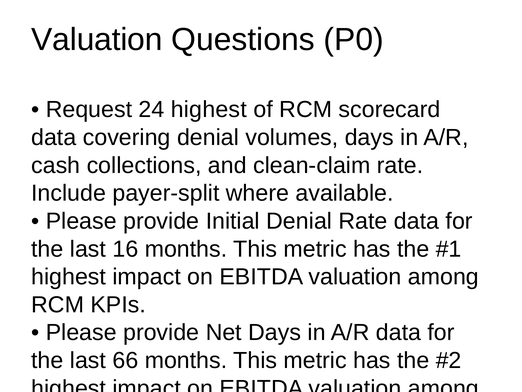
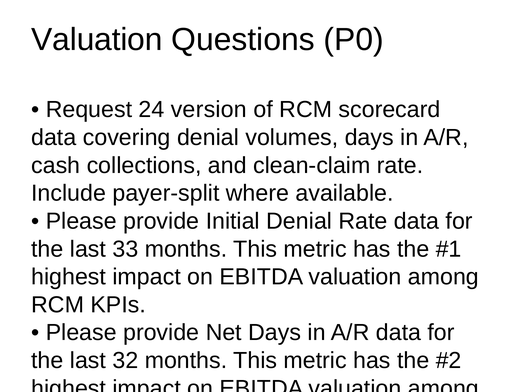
24 highest: highest -> version
16: 16 -> 33
66: 66 -> 32
